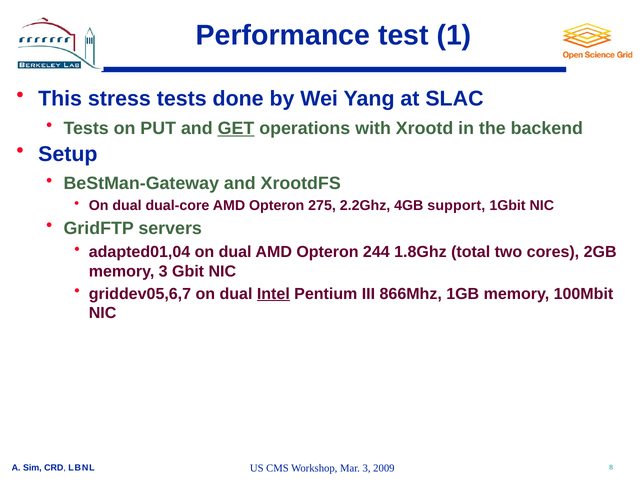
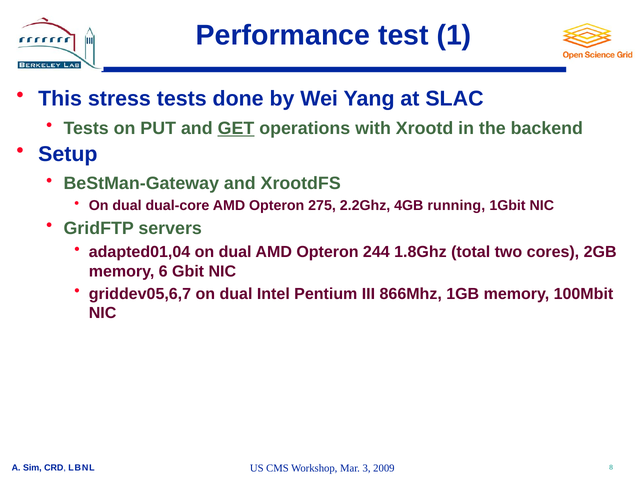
support: support -> running
memory 3: 3 -> 6
Intel underline: present -> none
